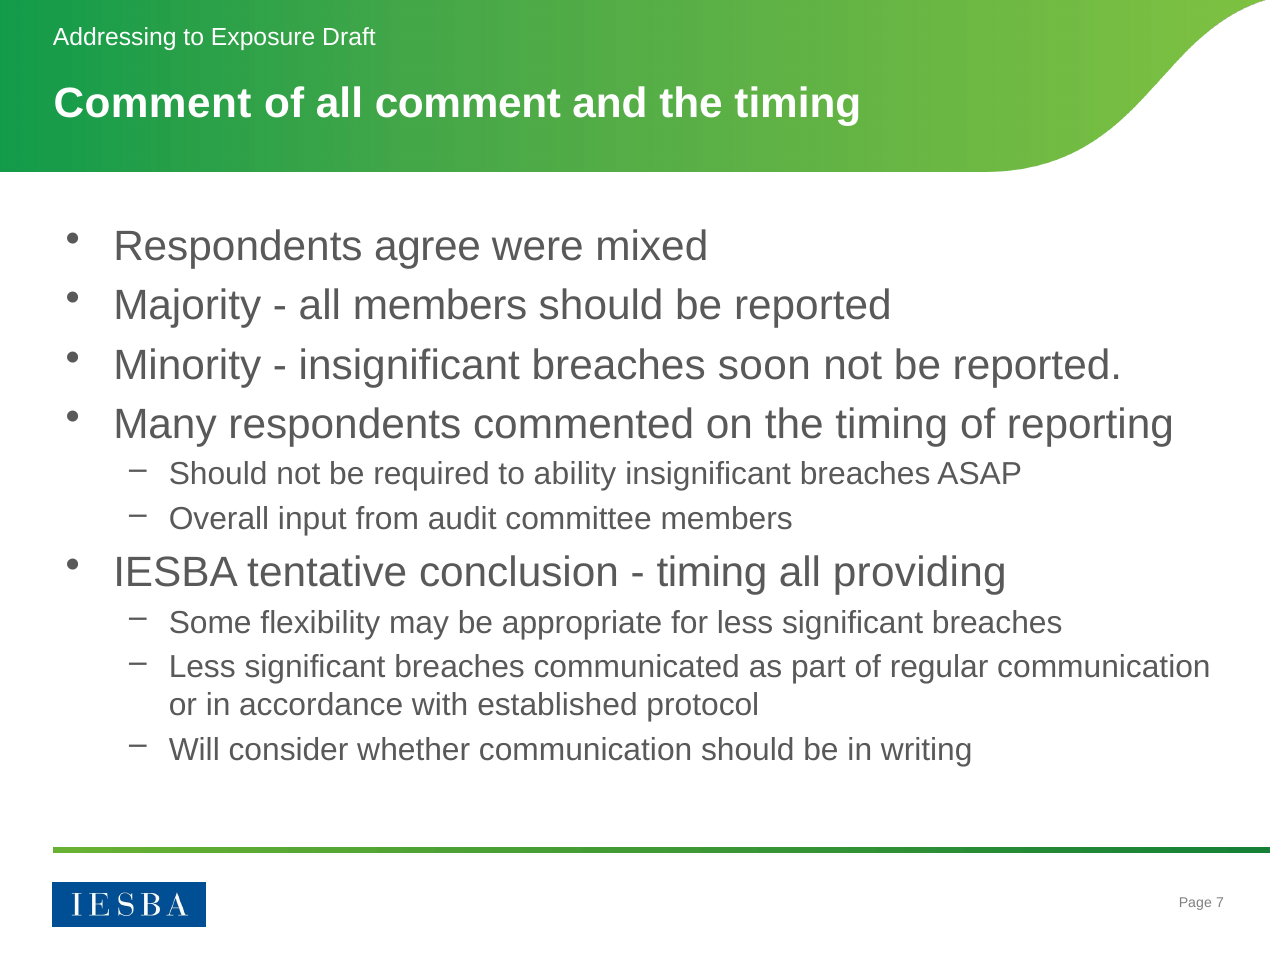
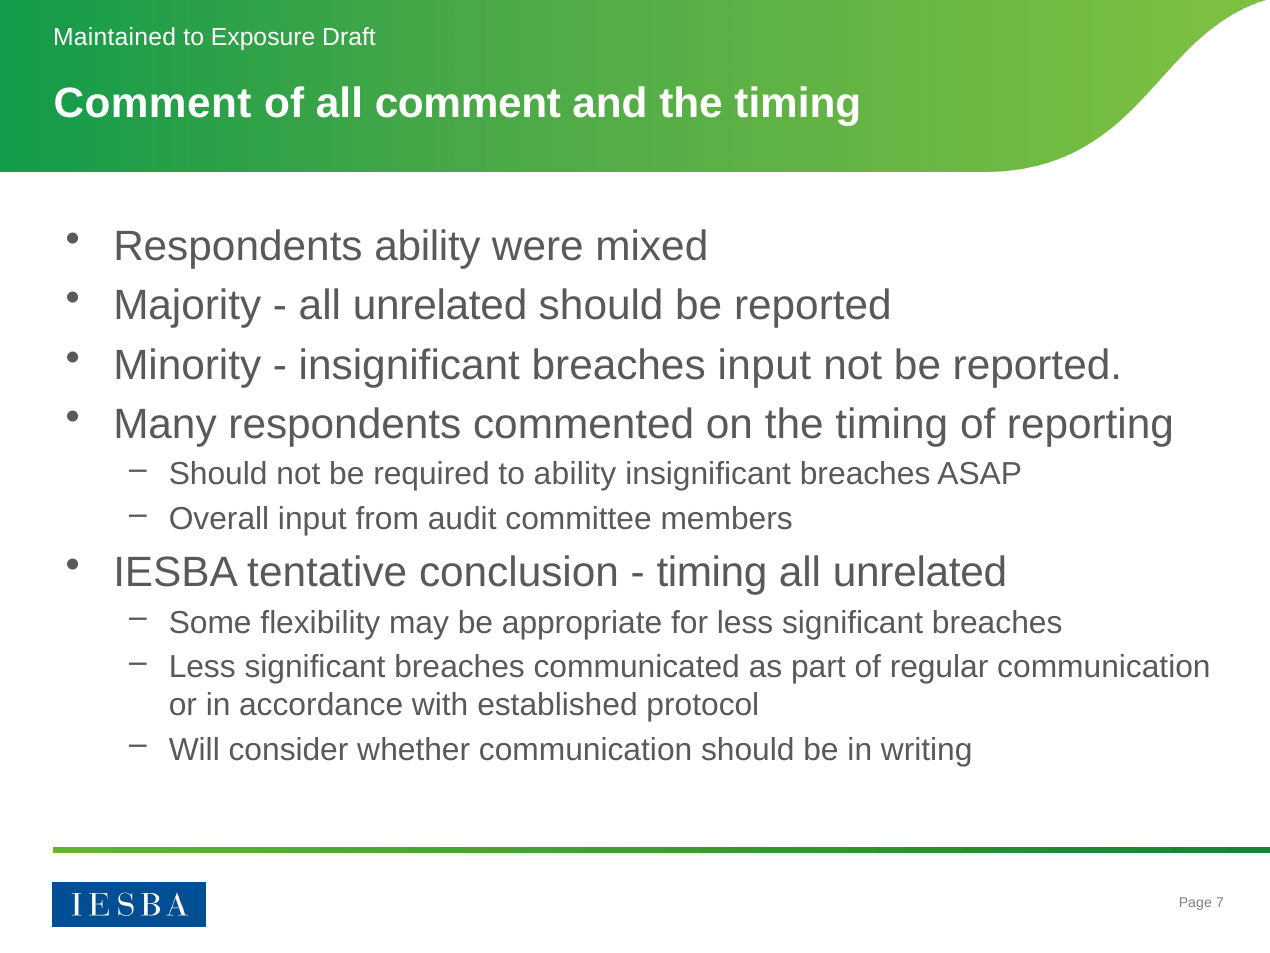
Addressing: Addressing -> Maintained
Respondents agree: agree -> ability
members at (440, 306): members -> unrelated
breaches soon: soon -> input
providing at (920, 572): providing -> unrelated
